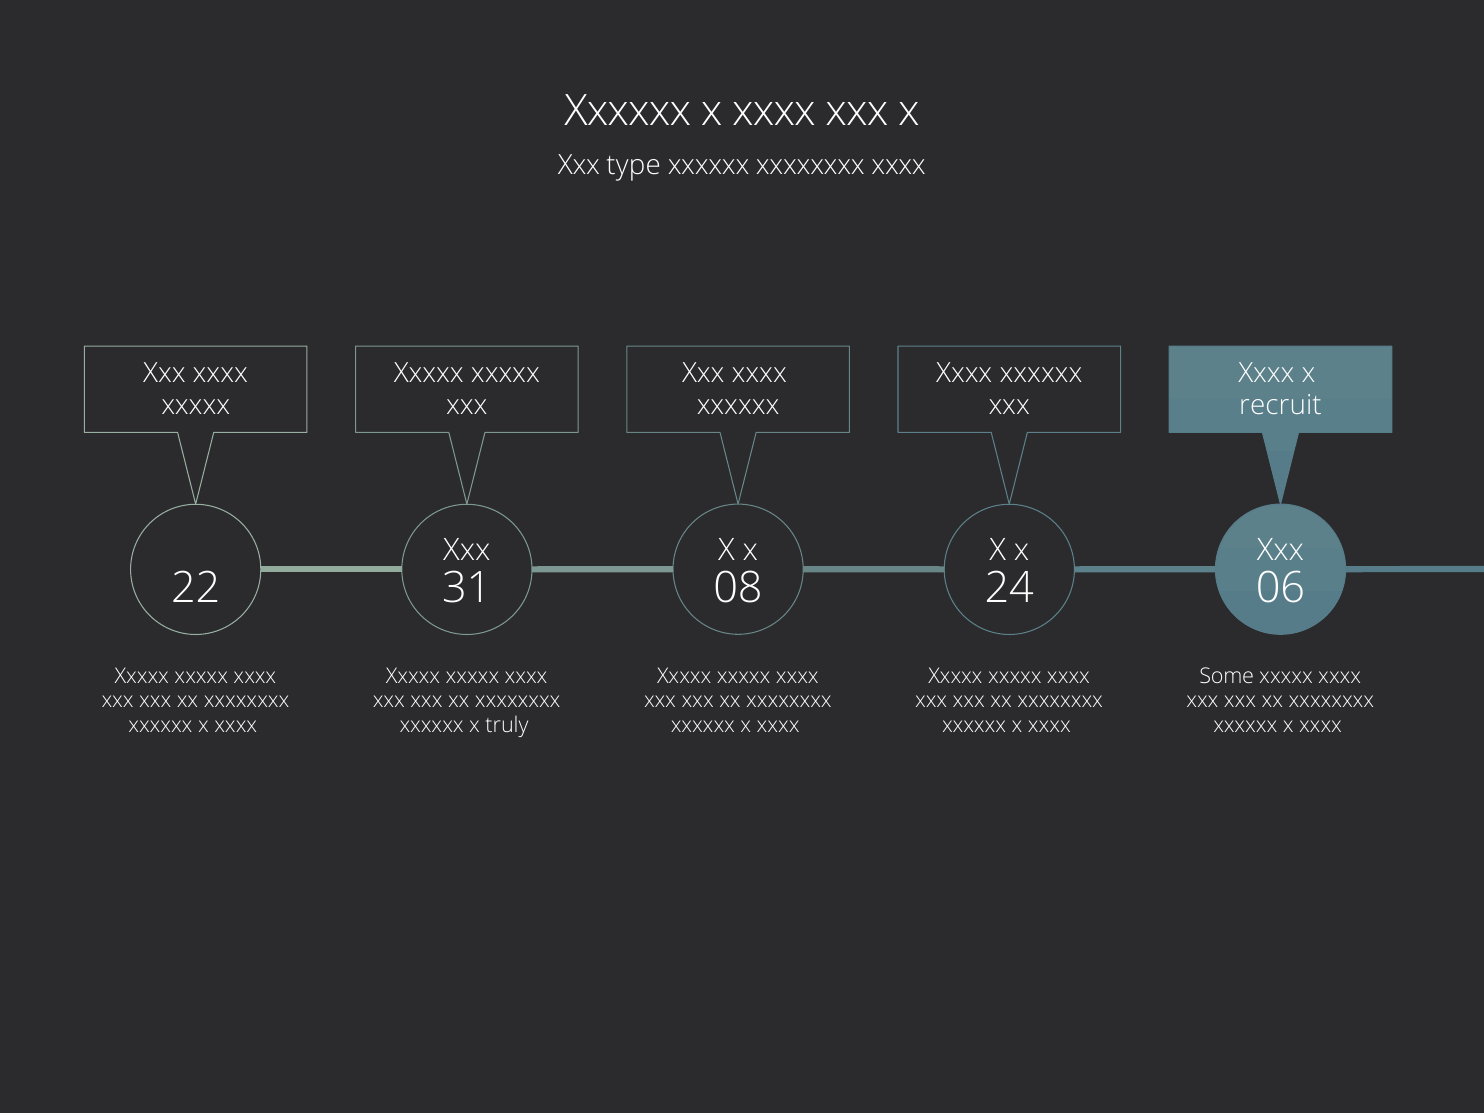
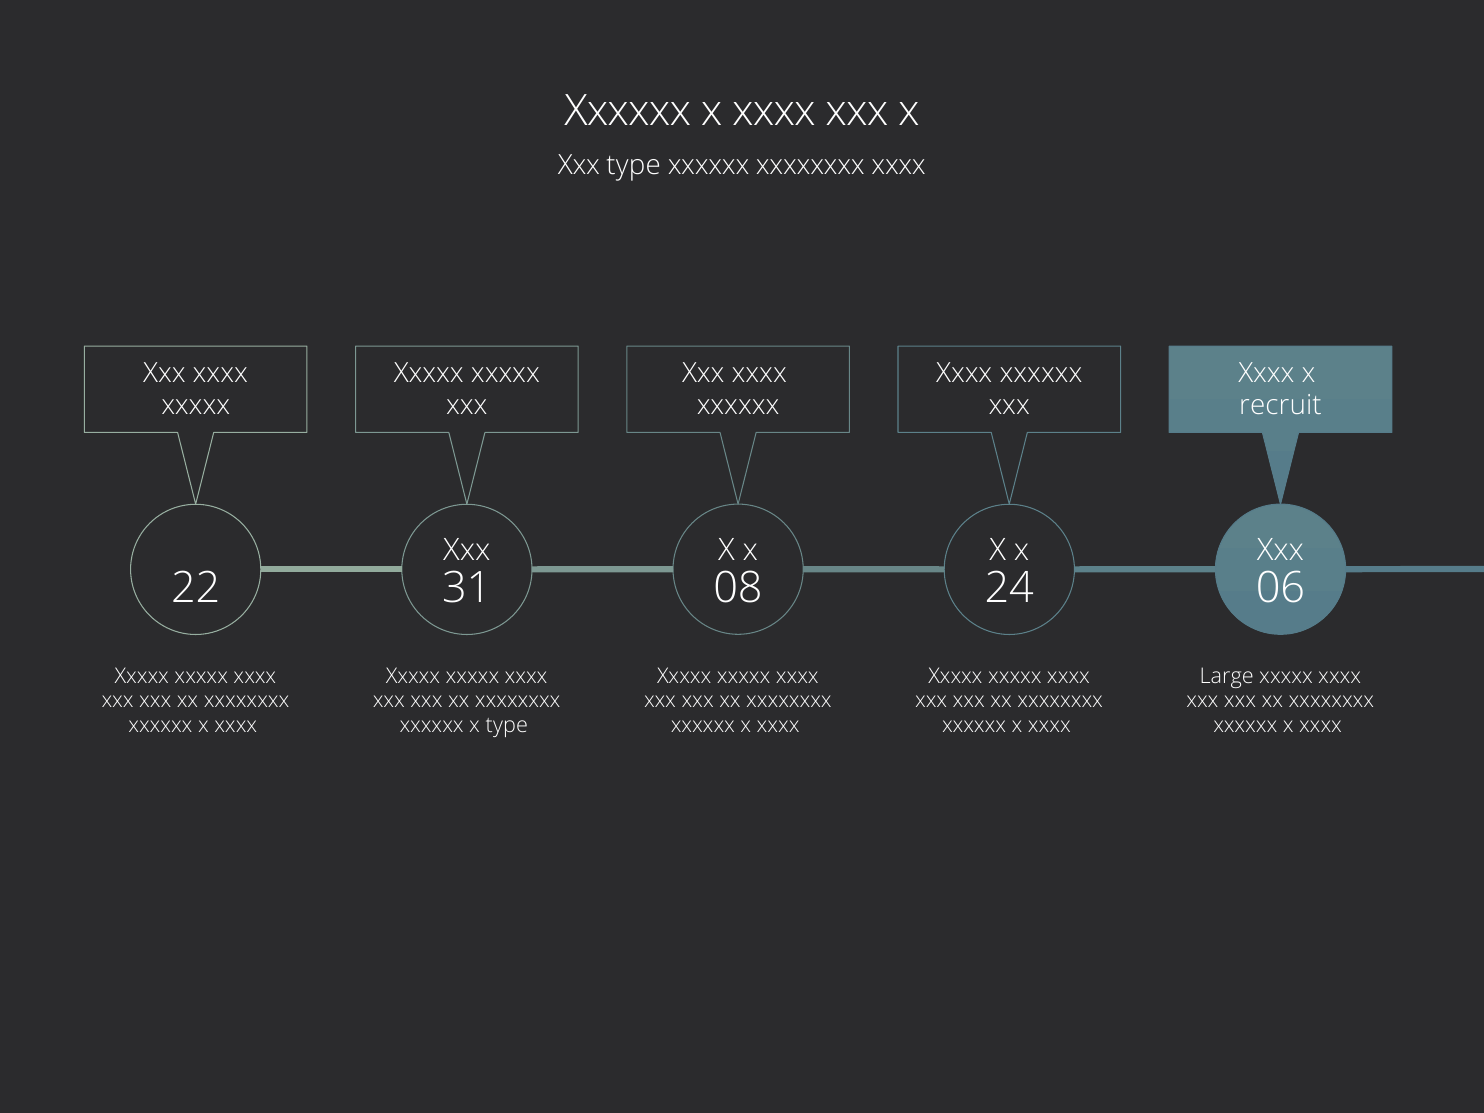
Some: Some -> Large
x truly: truly -> type
